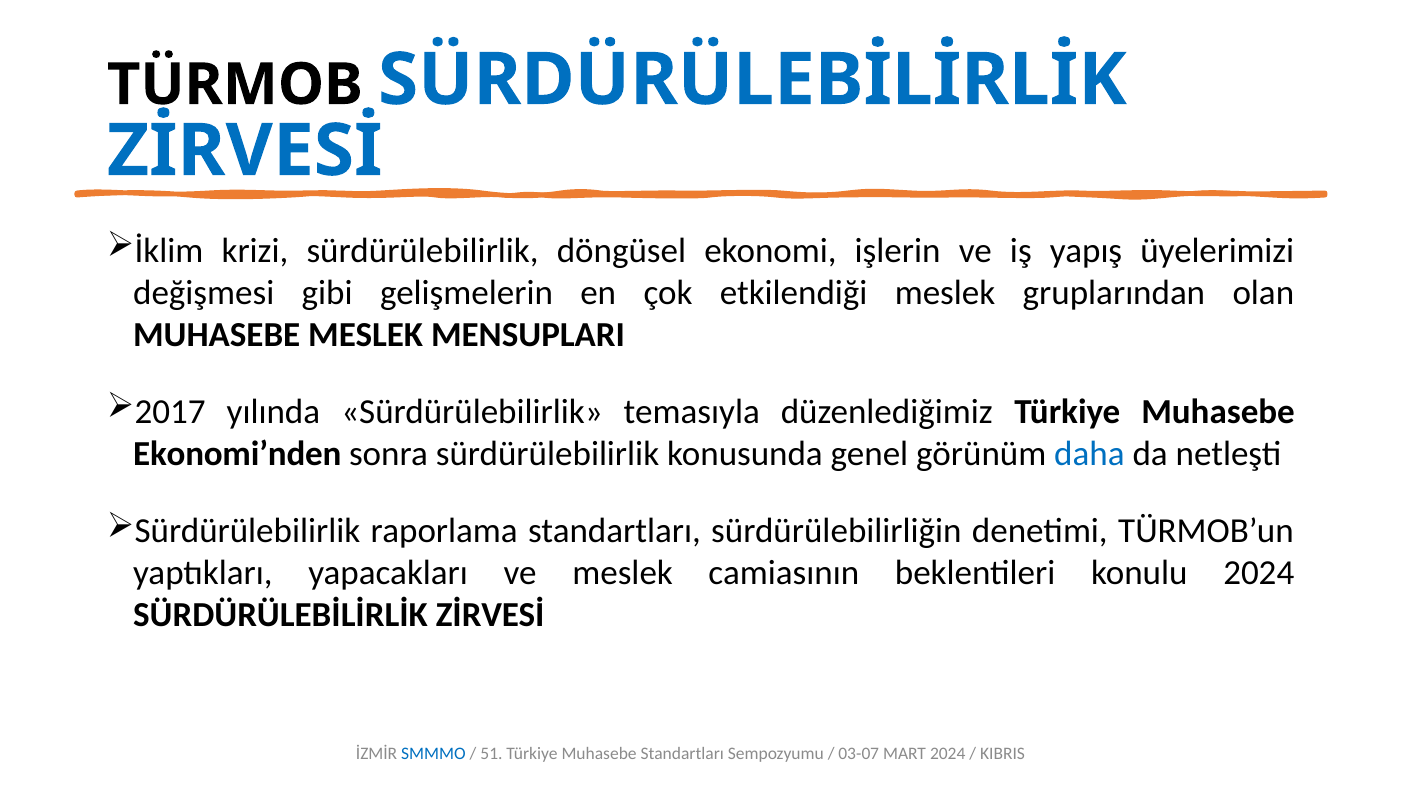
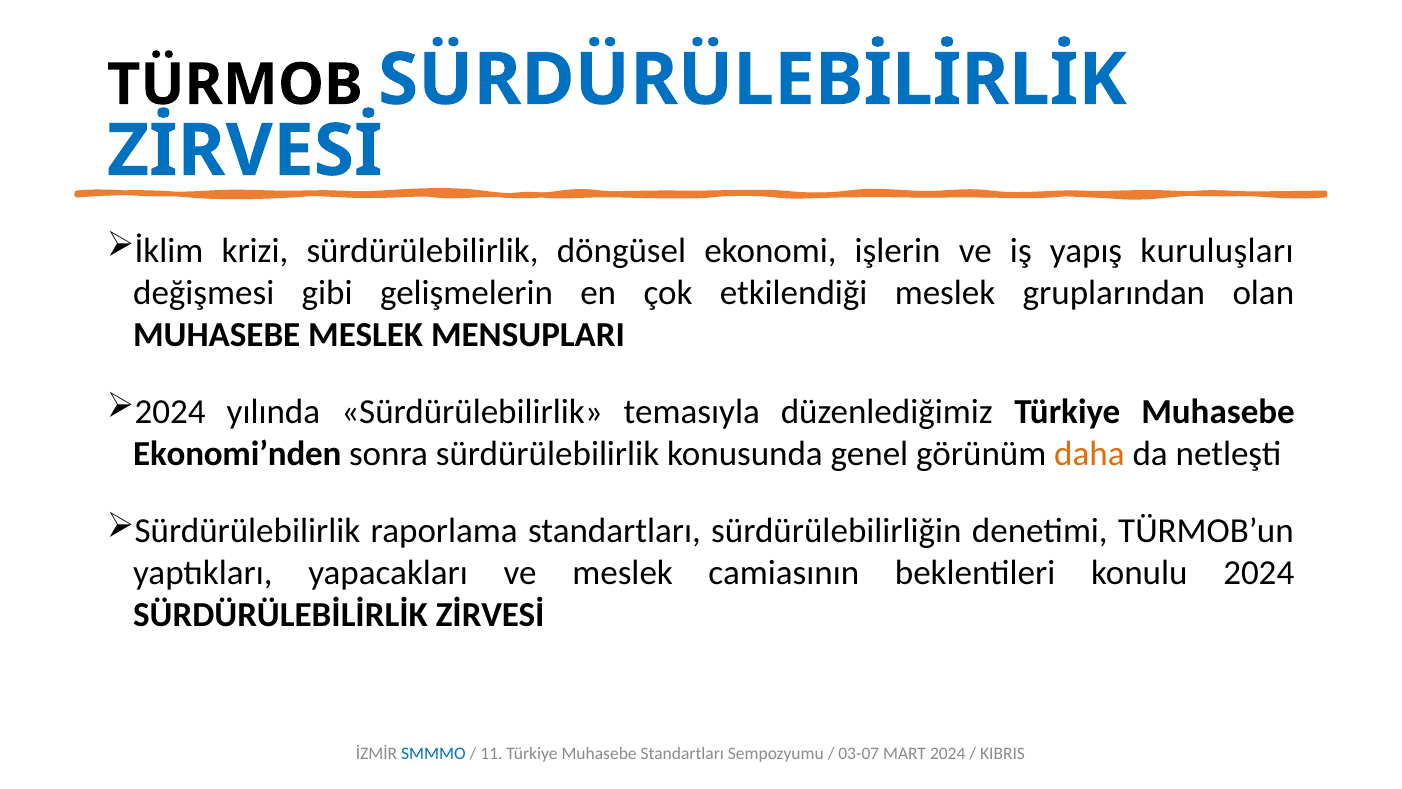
üyelerimizi: üyelerimizi -> kuruluşları
2017 at (170, 412): 2017 -> 2024
daha colour: blue -> orange
51: 51 -> 11
